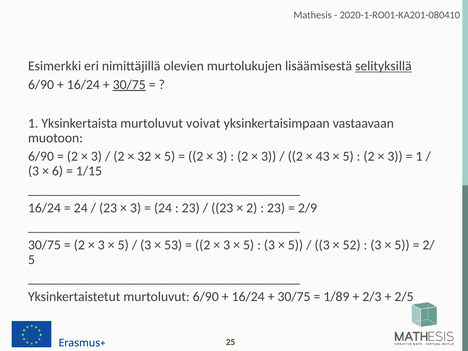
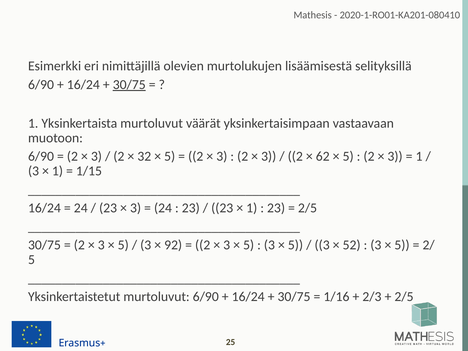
selityksillä underline: present -> none
voivat: voivat -> väärät
43: 43 -> 62
6 at (58, 171): 6 -> 1
2 at (252, 208): 2 -> 1
2/9 at (308, 208): 2/9 -> 2/5
53: 53 -> 92
1/89: 1/89 -> 1/16
